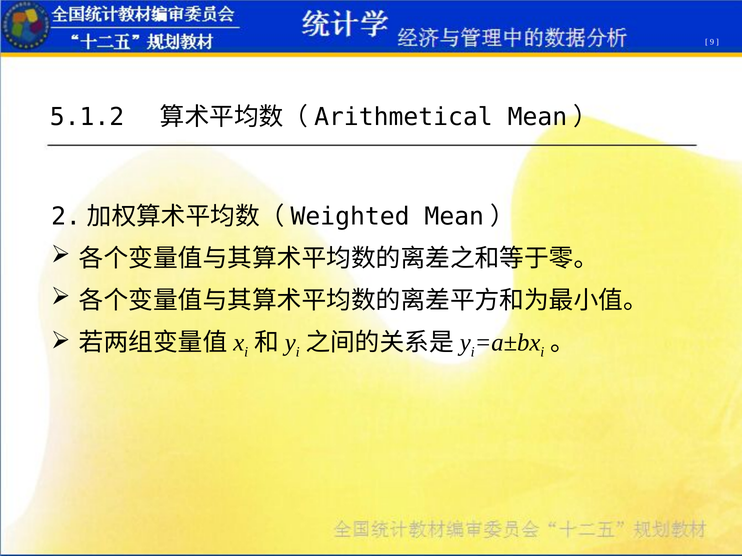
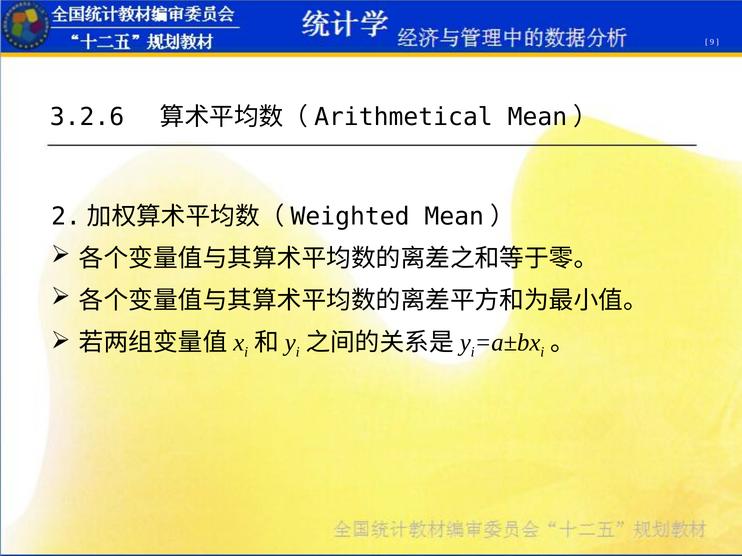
5.1.2: 5.1.2 -> 3.2.6
